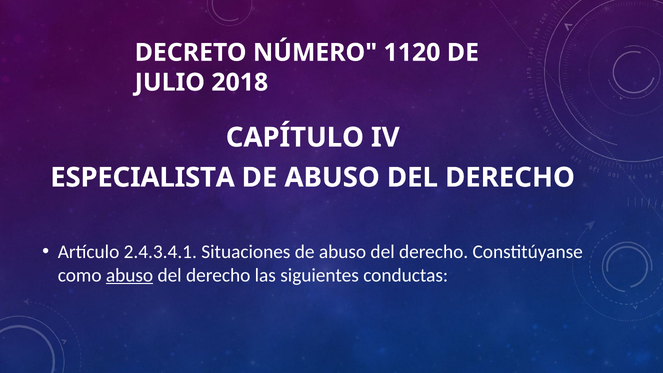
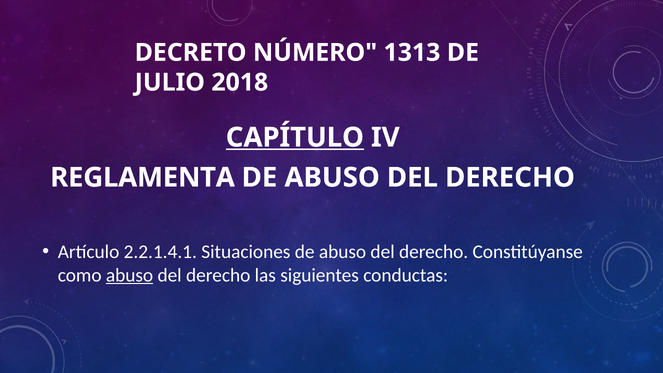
1120: 1120 -> 1313
CAPÍTULO underline: none -> present
ESPECIALISTA: ESPECIALISTA -> REGLAMENTA
2.4.3.4.1: 2.4.3.4.1 -> 2.2.1.4.1
